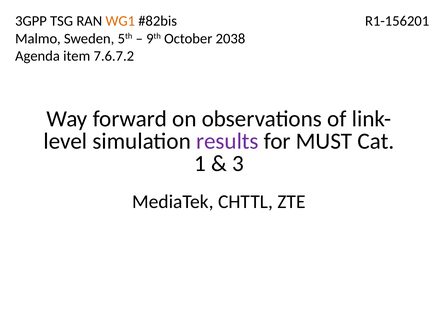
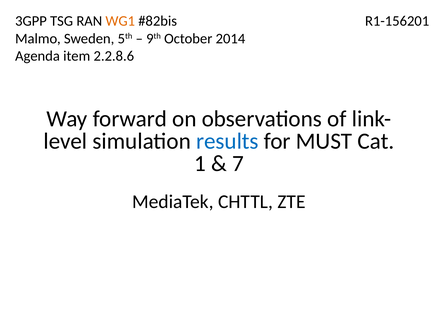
2038: 2038 -> 2014
7.6.7.2: 7.6.7.2 -> 2.2.8.6
results colour: purple -> blue
3: 3 -> 7
